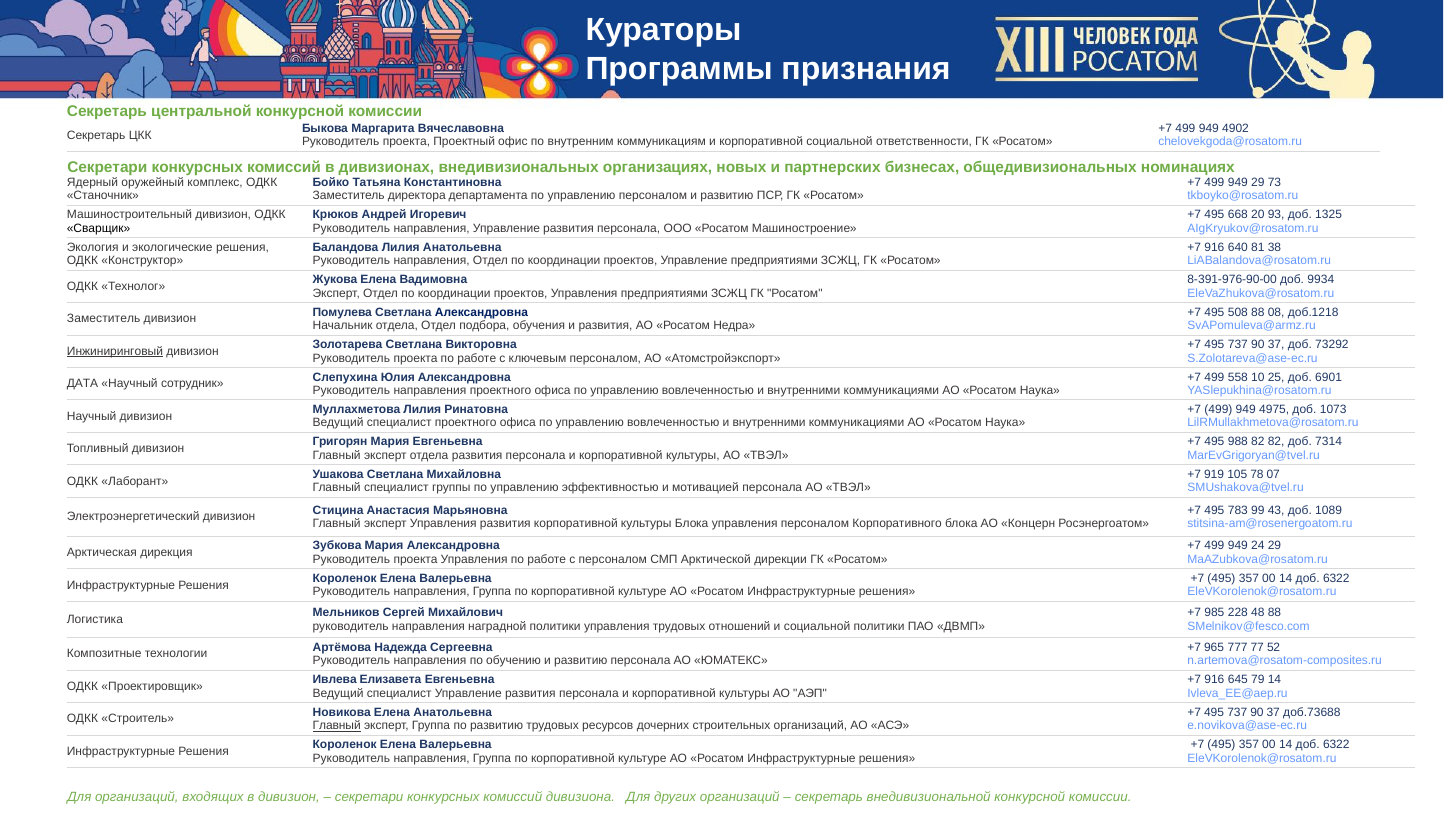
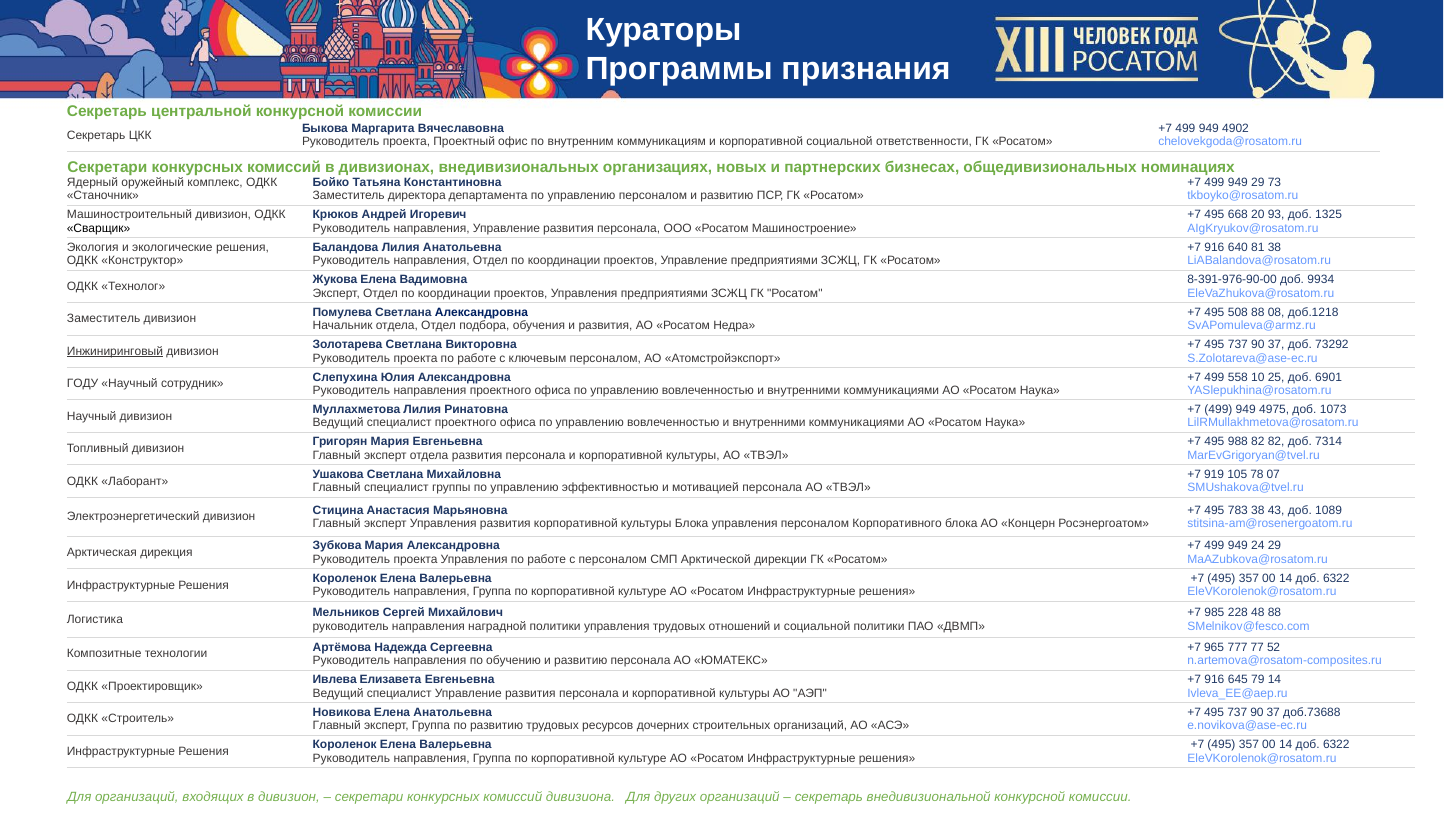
ДАТА: ДАТА -> ГОДУ
783 99: 99 -> 38
Главный at (337, 725) underline: present -> none
